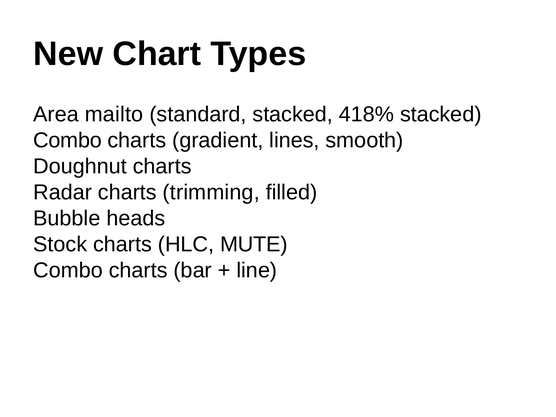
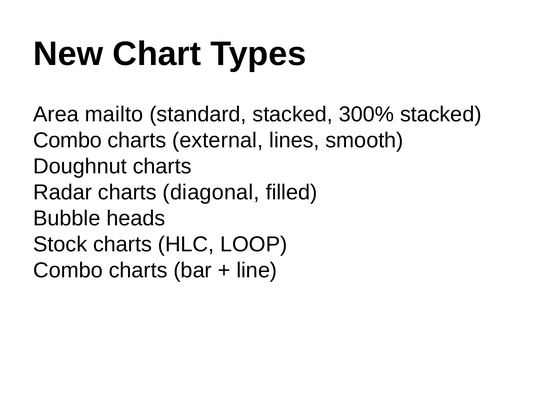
418%: 418% -> 300%
gradient: gradient -> external
trimming: trimming -> diagonal
MUTE: MUTE -> LOOP
